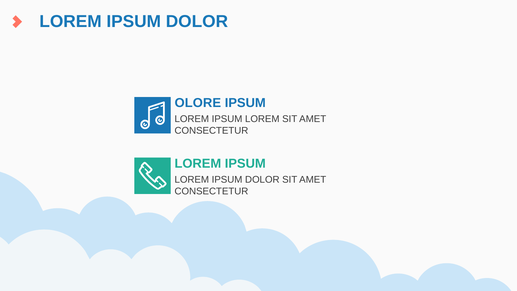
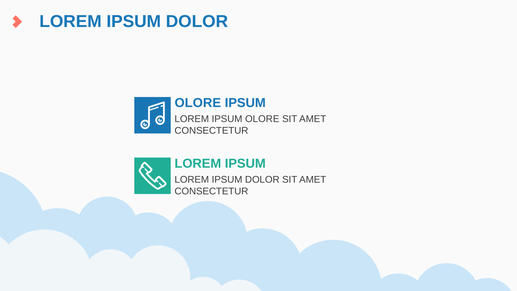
LOREM at (262, 119): LOREM -> OLORE
